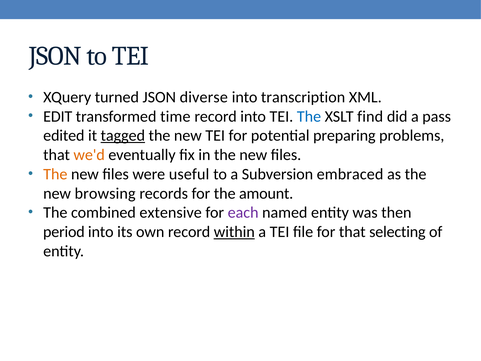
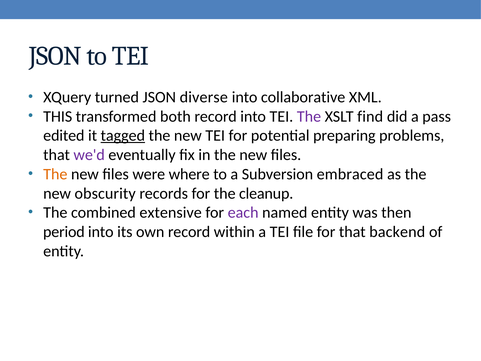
transcription: transcription -> collaborative
EDIT: EDIT -> THIS
time: time -> both
The at (309, 116) colour: blue -> purple
we'd colour: orange -> purple
useful: useful -> where
browsing: browsing -> obscurity
amount: amount -> cleanup
within underline: present -> none
selecting: selecting -> backend
